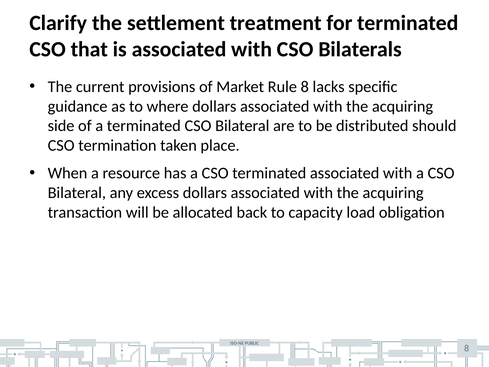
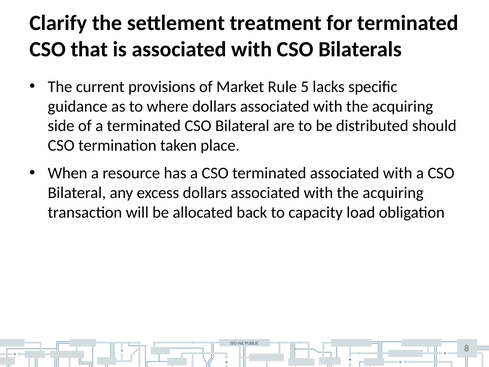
Rule 8: 8 -> 5
